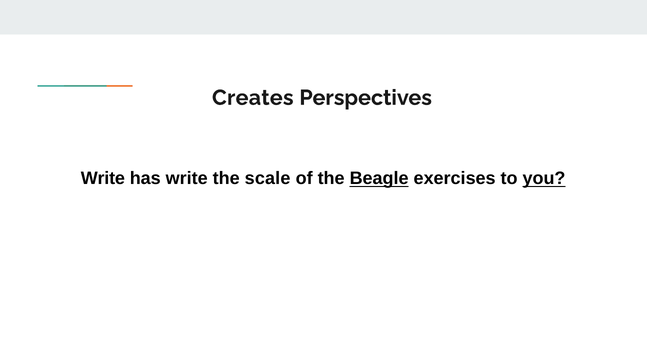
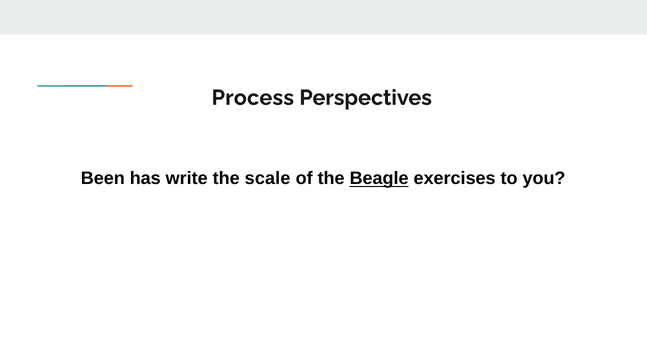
Creates: Creates -> Process
Write at (103, 179): Write -> Been
you underline: present -> none
